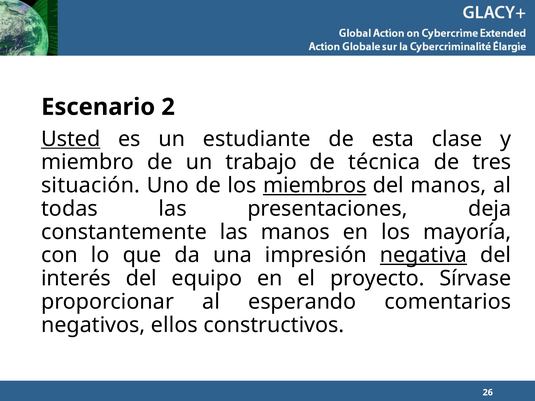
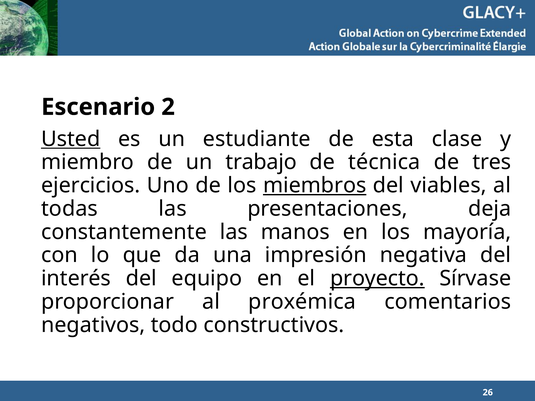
situación: situación -> ejercicios
del manos: manos -> viables
negativa underline: present -> none
proyecto underline: none -> present
esperando: esperando -> proxémica
ellos: ellos -> todo
